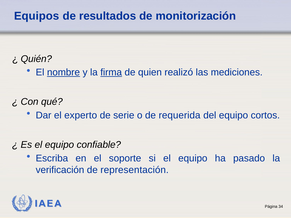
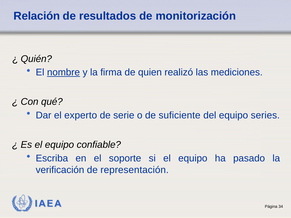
Equipos: Equipos -> Relación
firma underline: present -> none
requerida: requerida -> suficiente
cortos: cortos -> series
